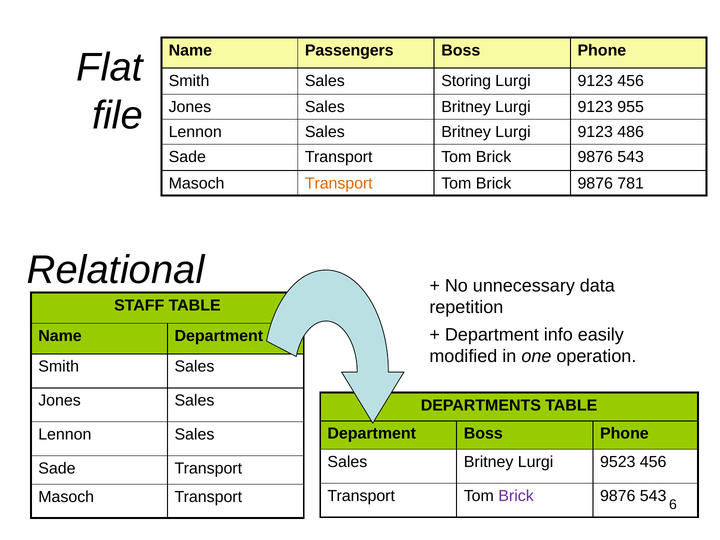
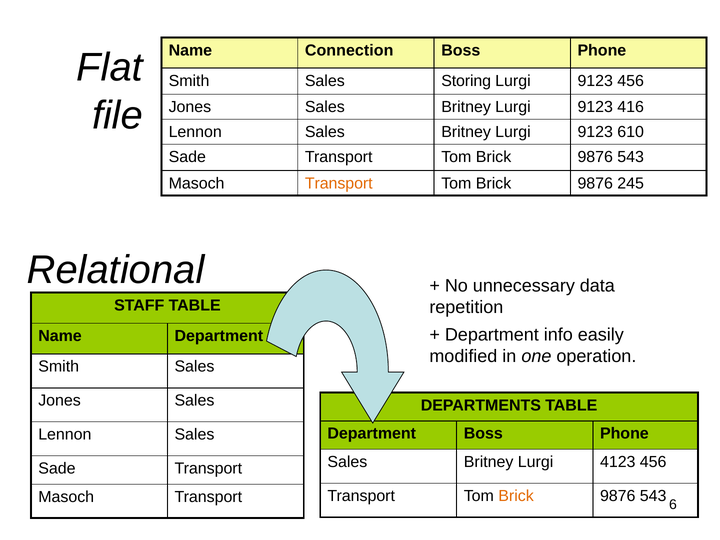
Passengers: Passengers -> Connection
955: 955 -> 416
486: 486 -> 610
781: 781 -> 245
9523: 9523 -> 4123
Brick at (516, 496) colour: purple -> orange
